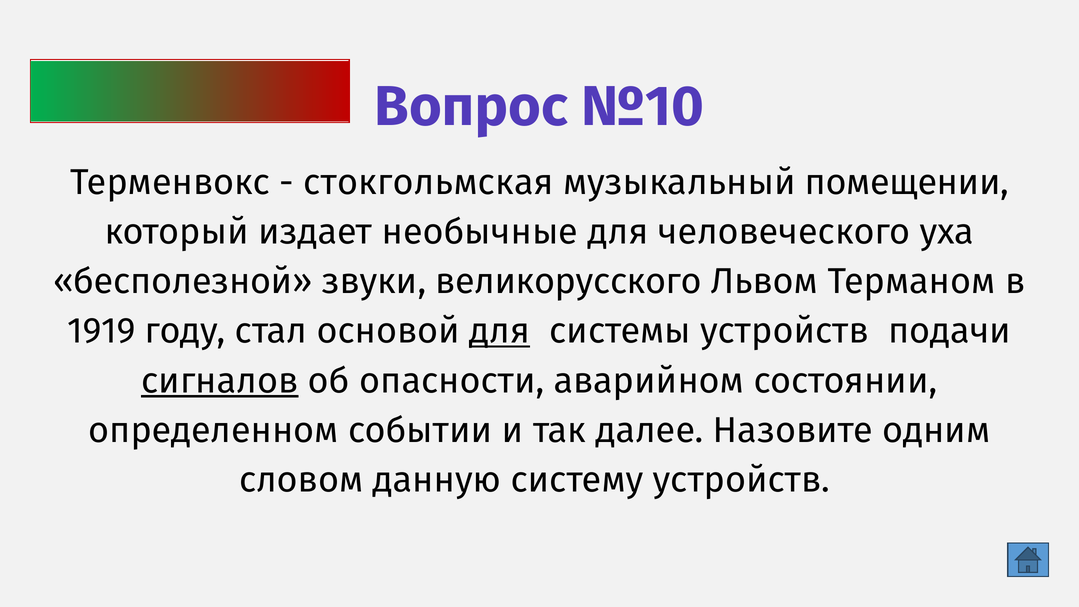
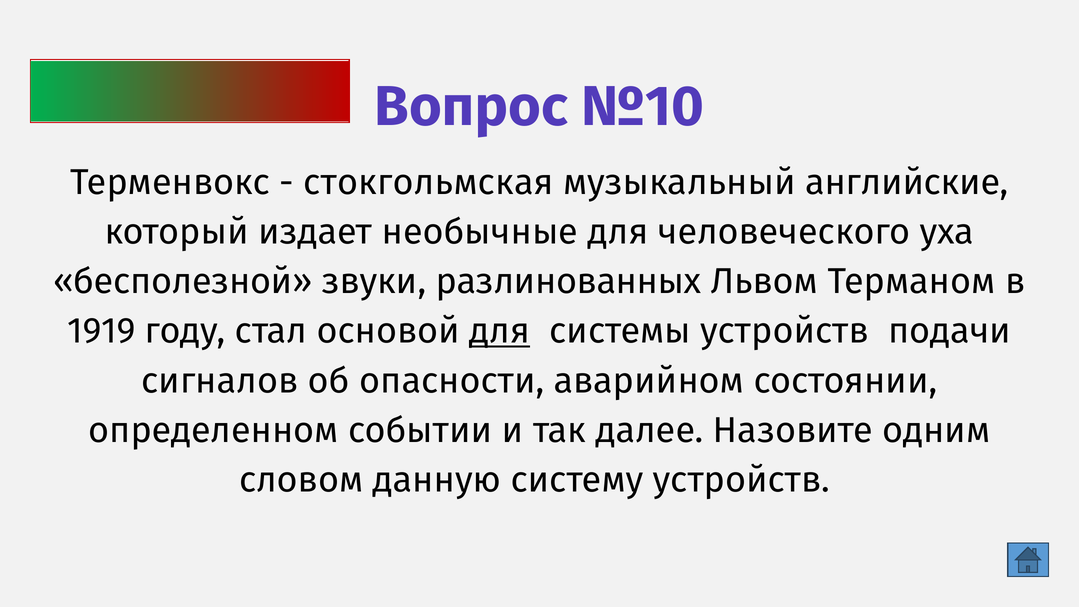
помещении: помещении -> английские
великорусского: великорусского -> разлинованных
сигналов underline: present -> none
